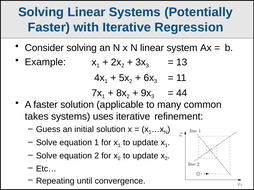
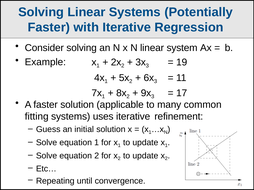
13: 13 -> 19
44: 44 -> 17
takes: takes -> fitting
